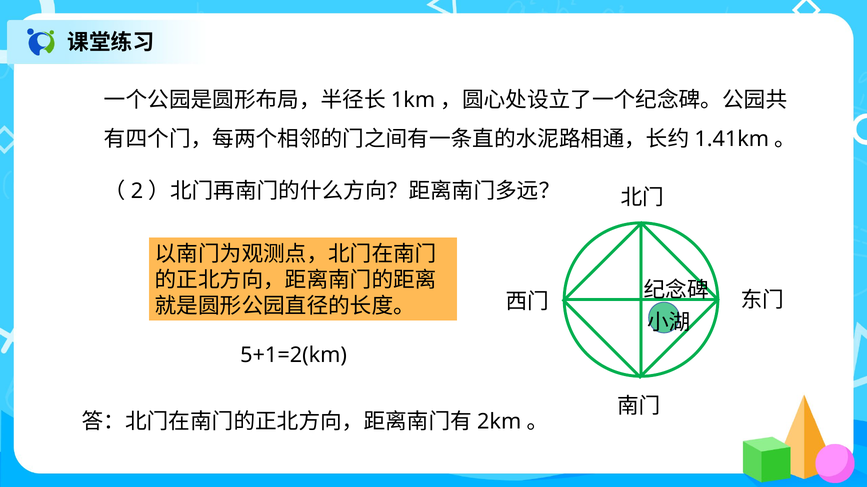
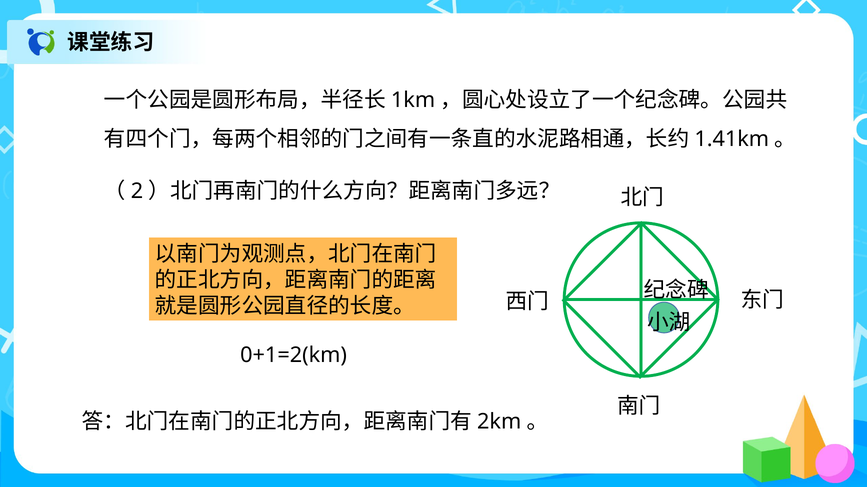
5+1=2(km: 5+1=2(km -> 0+1=2(km
